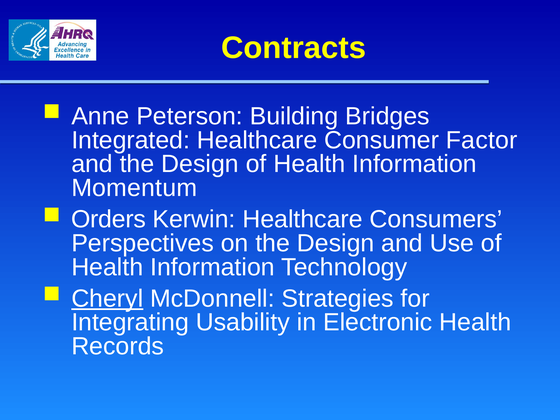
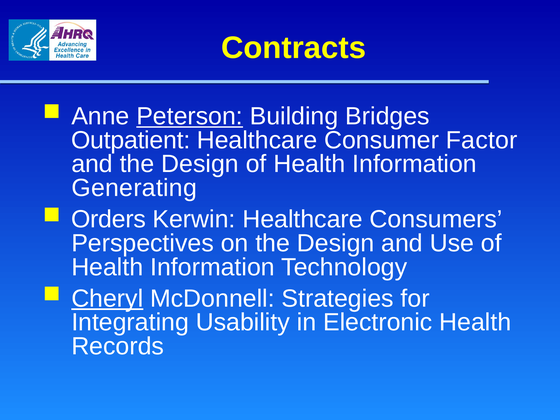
Peterson underline: none -> present
Integrated: Integrated -> Outpatient
Momentum: Momentum -> Generating
